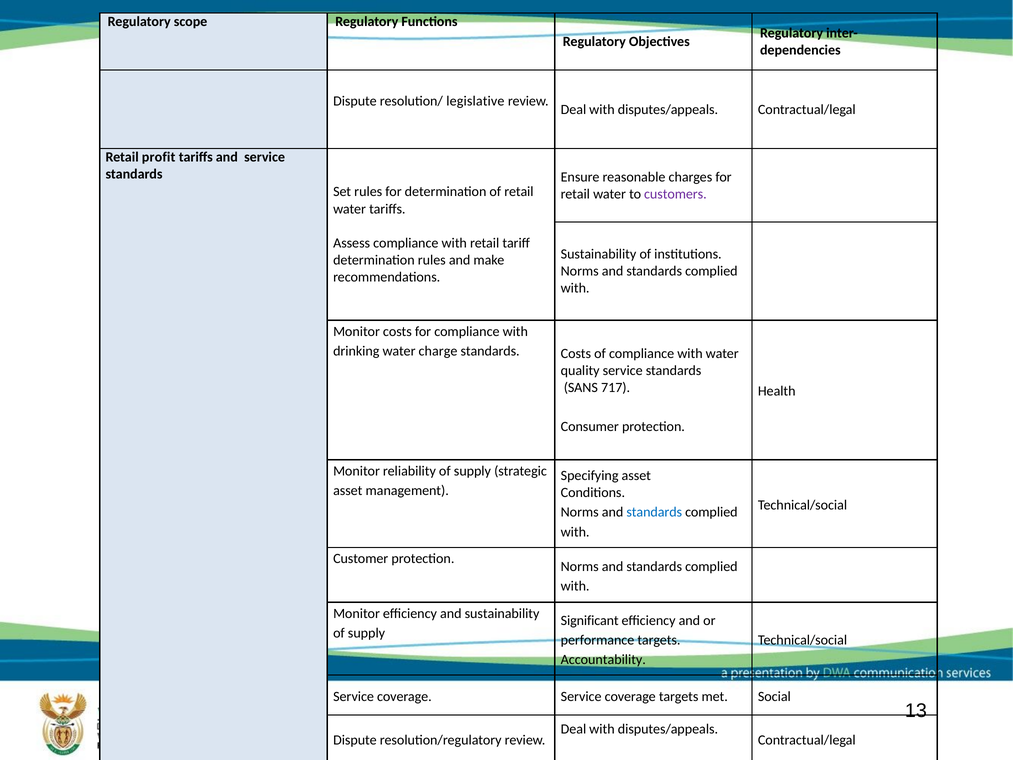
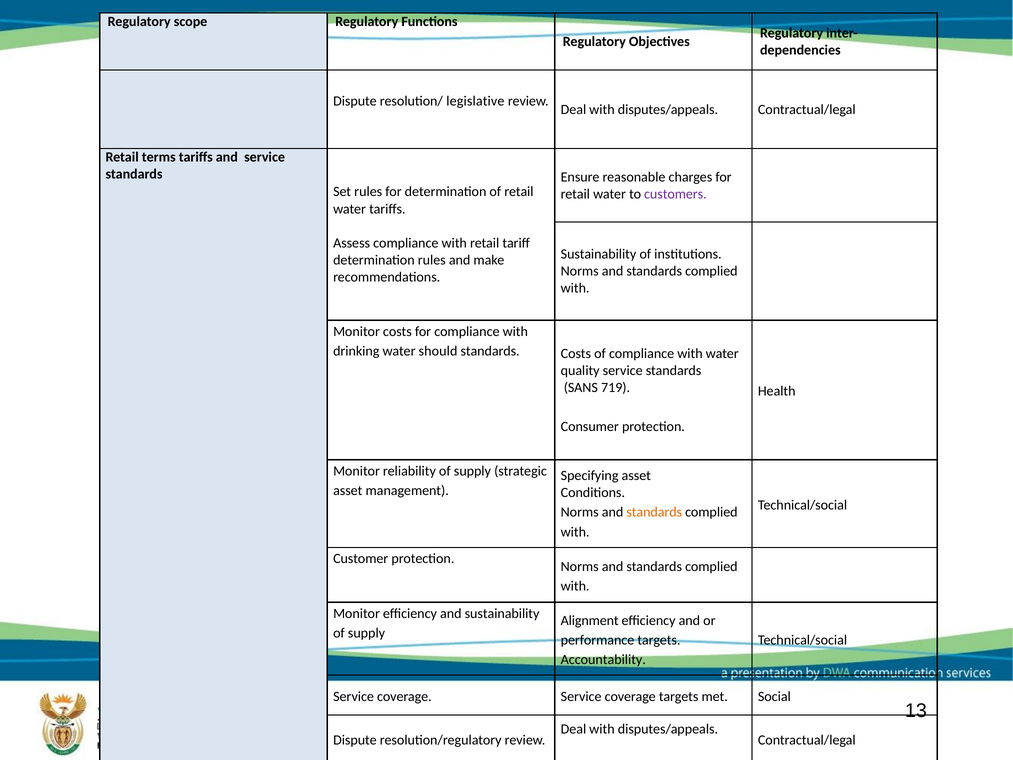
profit: profit -> terms
charge: charge -> should
717: 717 -> 719
standards at (654, 512) colour: blue -> orange
Significant: Significant -> Alignment
